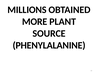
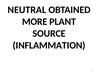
MILLIONS: MILLIONS -> NEUTRAL
PHENYLALANINE: PHENYLALANINE -> INFLAMMATION
